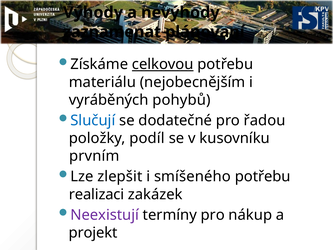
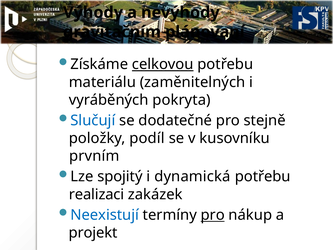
zaznamenat: zaznamenat -> gravitačním
nejobecnějším: nejobecnějším -> zaměnitelných
pohybů: pohybů -> pokryta
řadou: řadou -> stejně
zlepšit: zlepšit -> spojitý
smíšeného: smíšeného -> dynamická
Neexistují colour: purple -> blue
pro at (213, 215) underline: none -> present
